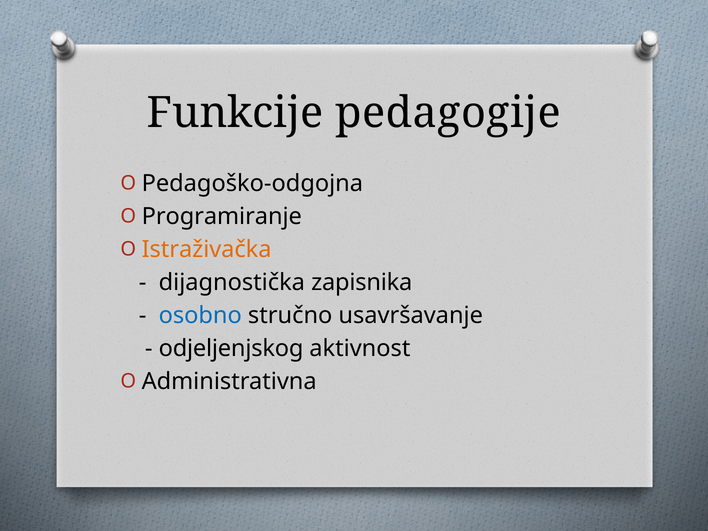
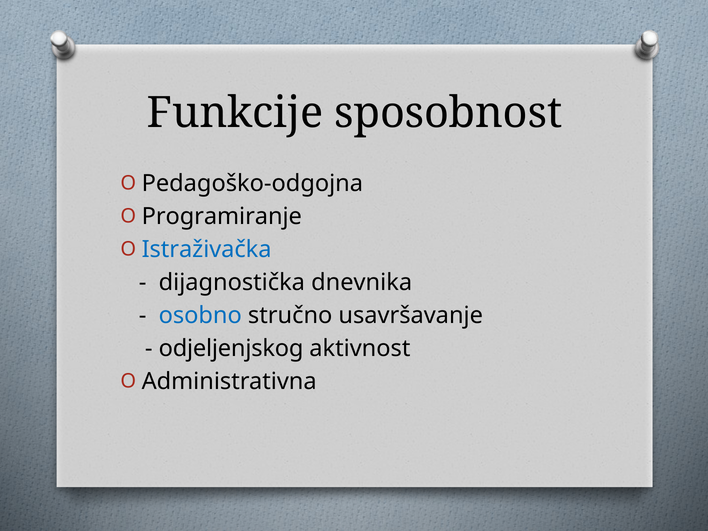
pedagogije: pedagogije -> sposobnost
Istraživačka colour: orange -> blue
zapisnika: zapisnika -> dnevnika
